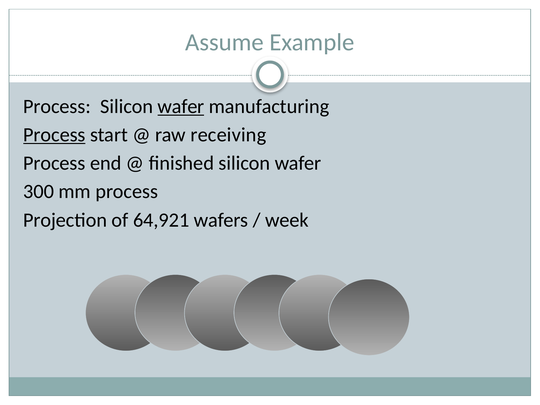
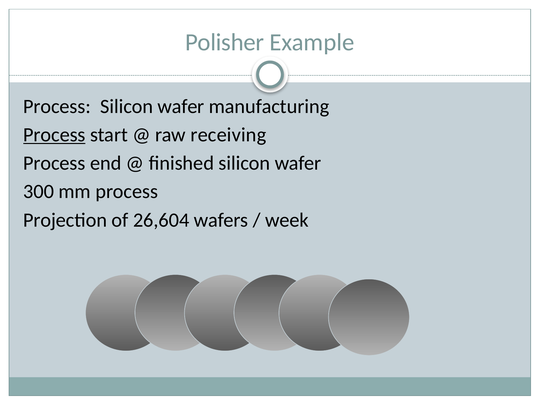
Assume: Assume -> Polisher
wafer at (181, 106) underline: present -> none
64,921: 64,921 -> 26,604
